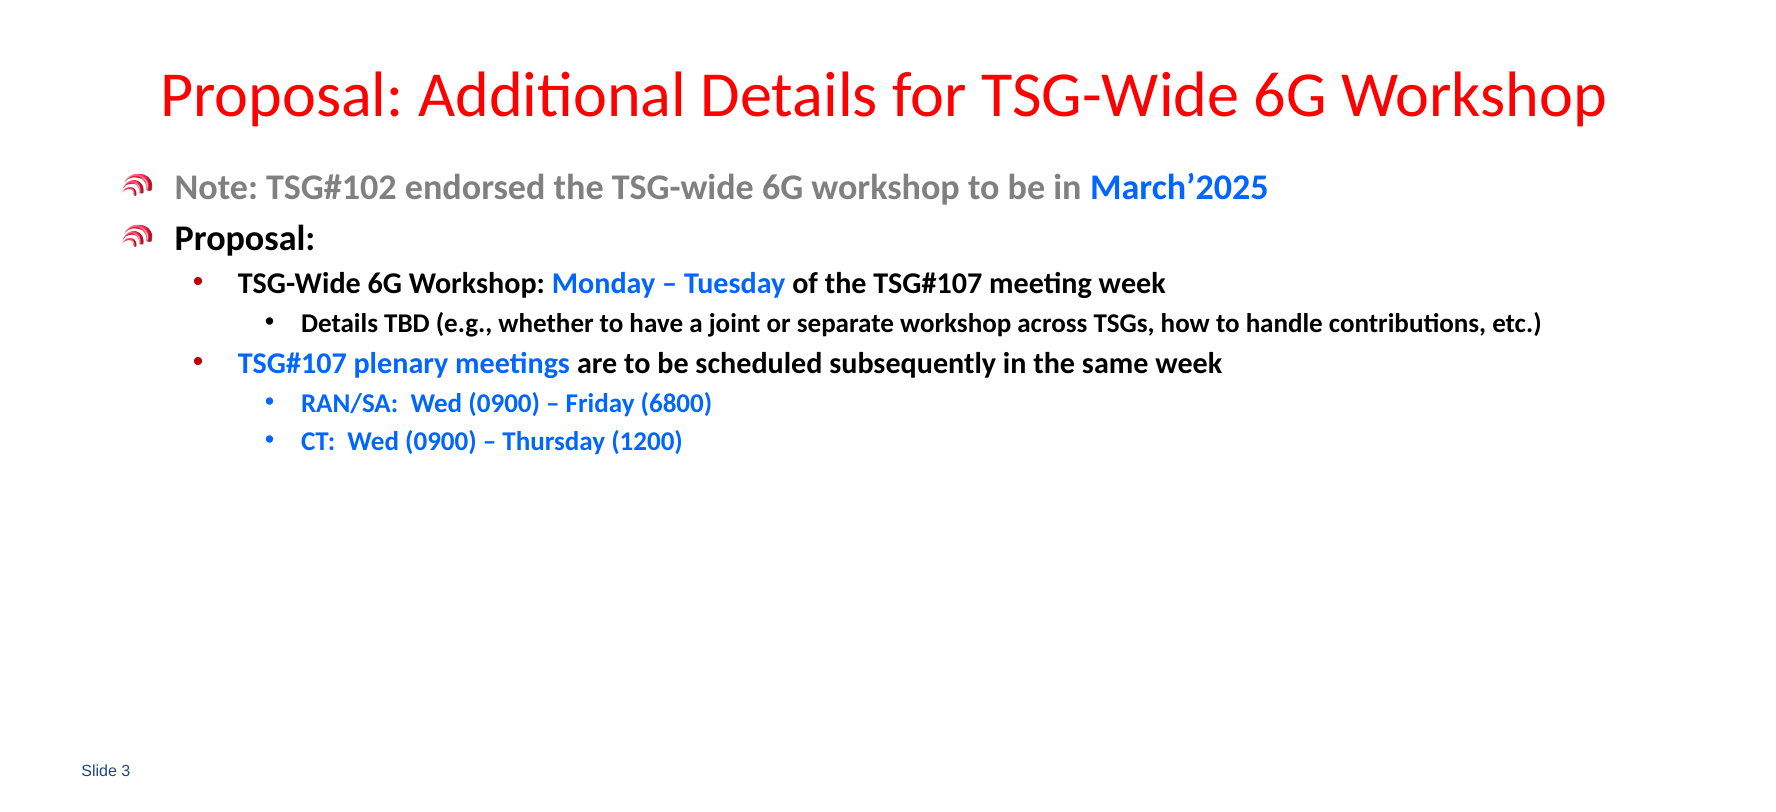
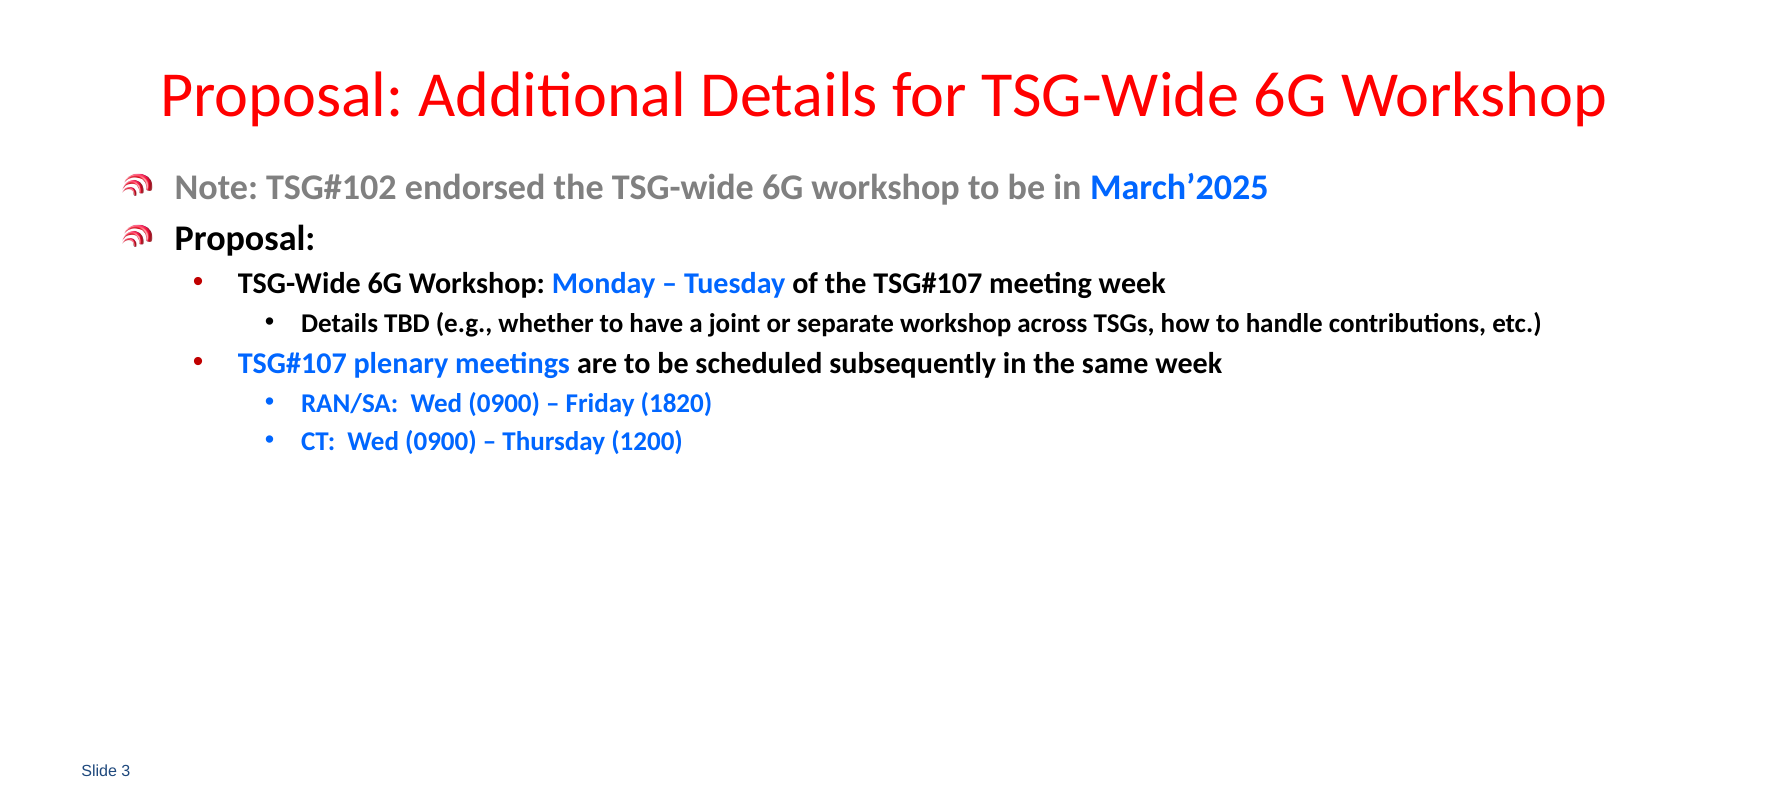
6800: 6800 -> 1820
